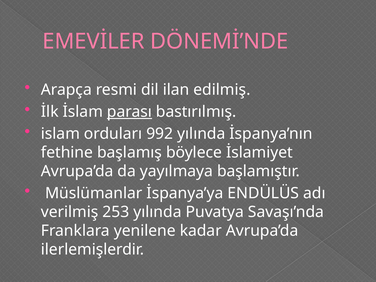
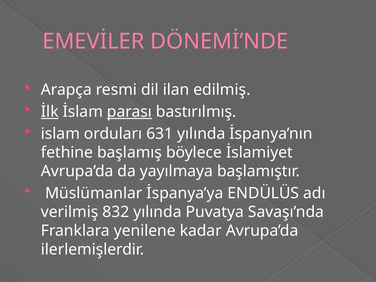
İlk underline: none -> present
992: 992 -> 631
253: 253 -> 832
